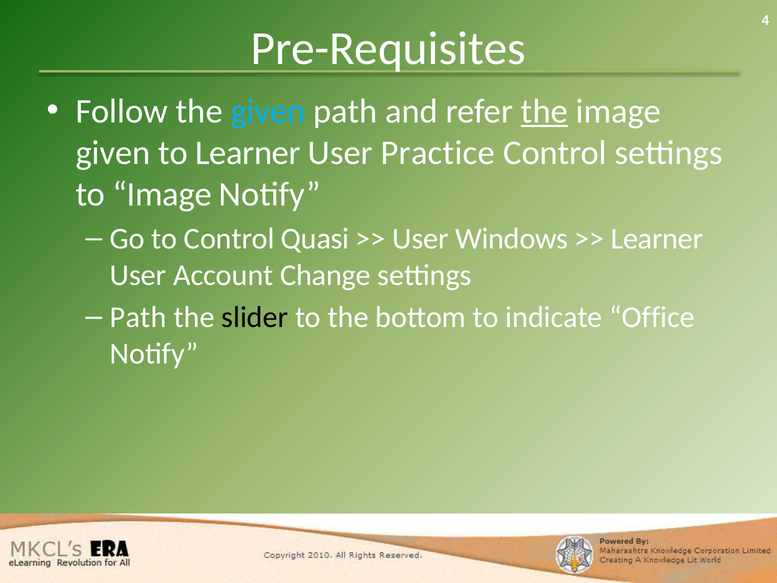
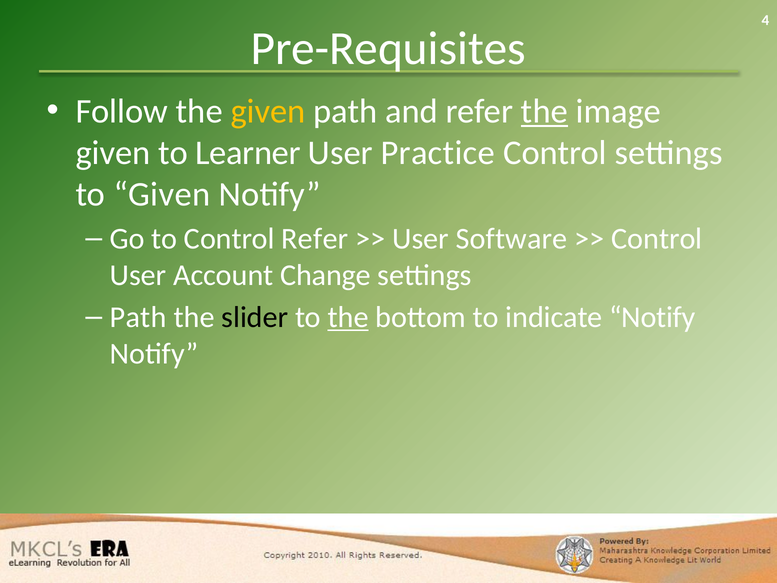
given at (268, 111) colour: light blue -> yellow
to Image: Image -> Given
Control Quasi: Quasi -> Refer
Windows: Windows -> Software
Learner at (657, 239): Learner -> Control
the at (348, 317) underline: none -> present
indicate Office: Office -> Notify
